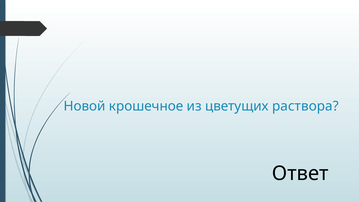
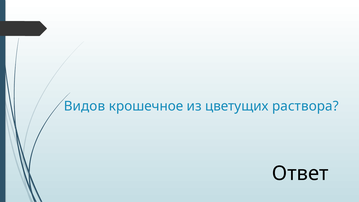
Новой: Новой -> Видов
